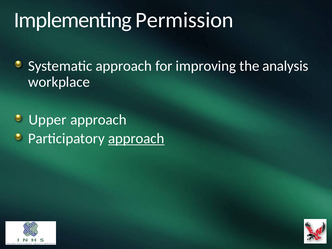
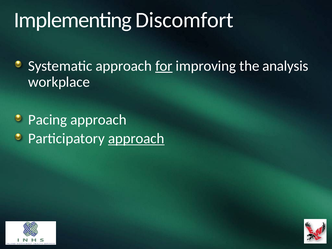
Permission: Permission -> Discomfort
for underline: none -> present
Upper: Upper -> Pacing
